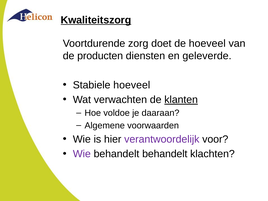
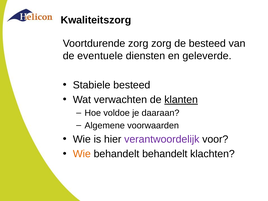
Kwaliteitszorg underline: present -> none
zorg doet: doet -> zorg
de hoeveel: hoeveel -> besteed
producten: producten -> eventuele
Stabiele hoeveel: hoeveel -> besteed
Wie at (82, 154) colour: purple -> orange
